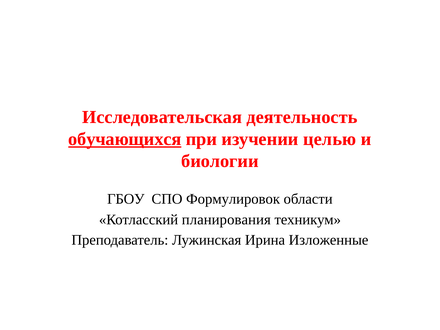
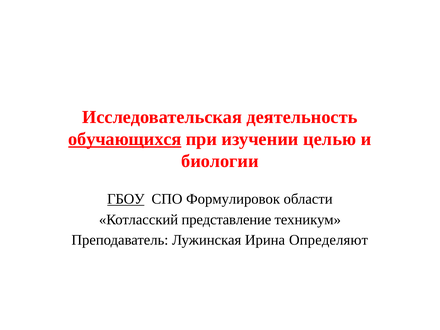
ГБОУ underline: none -> present
планирования: планирования -> представление
Изложенные: Изложенные -> Определяют
